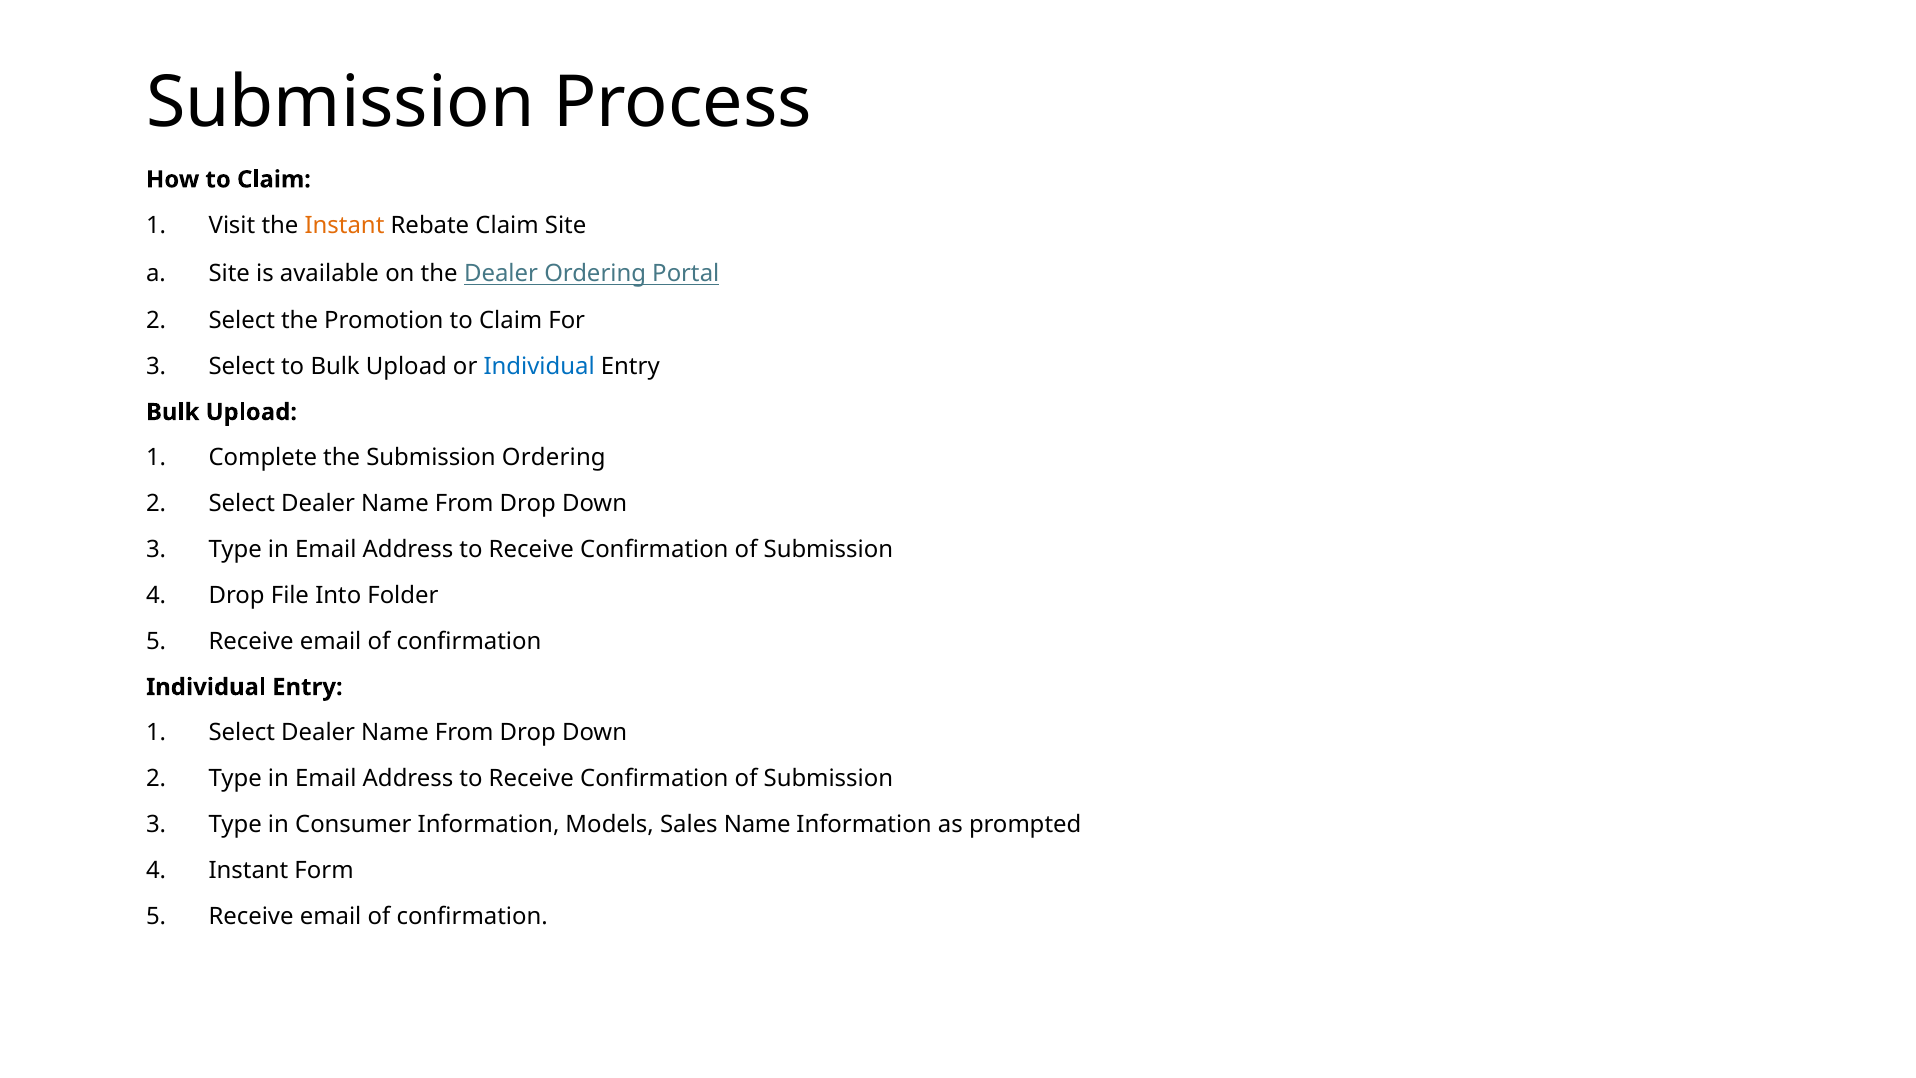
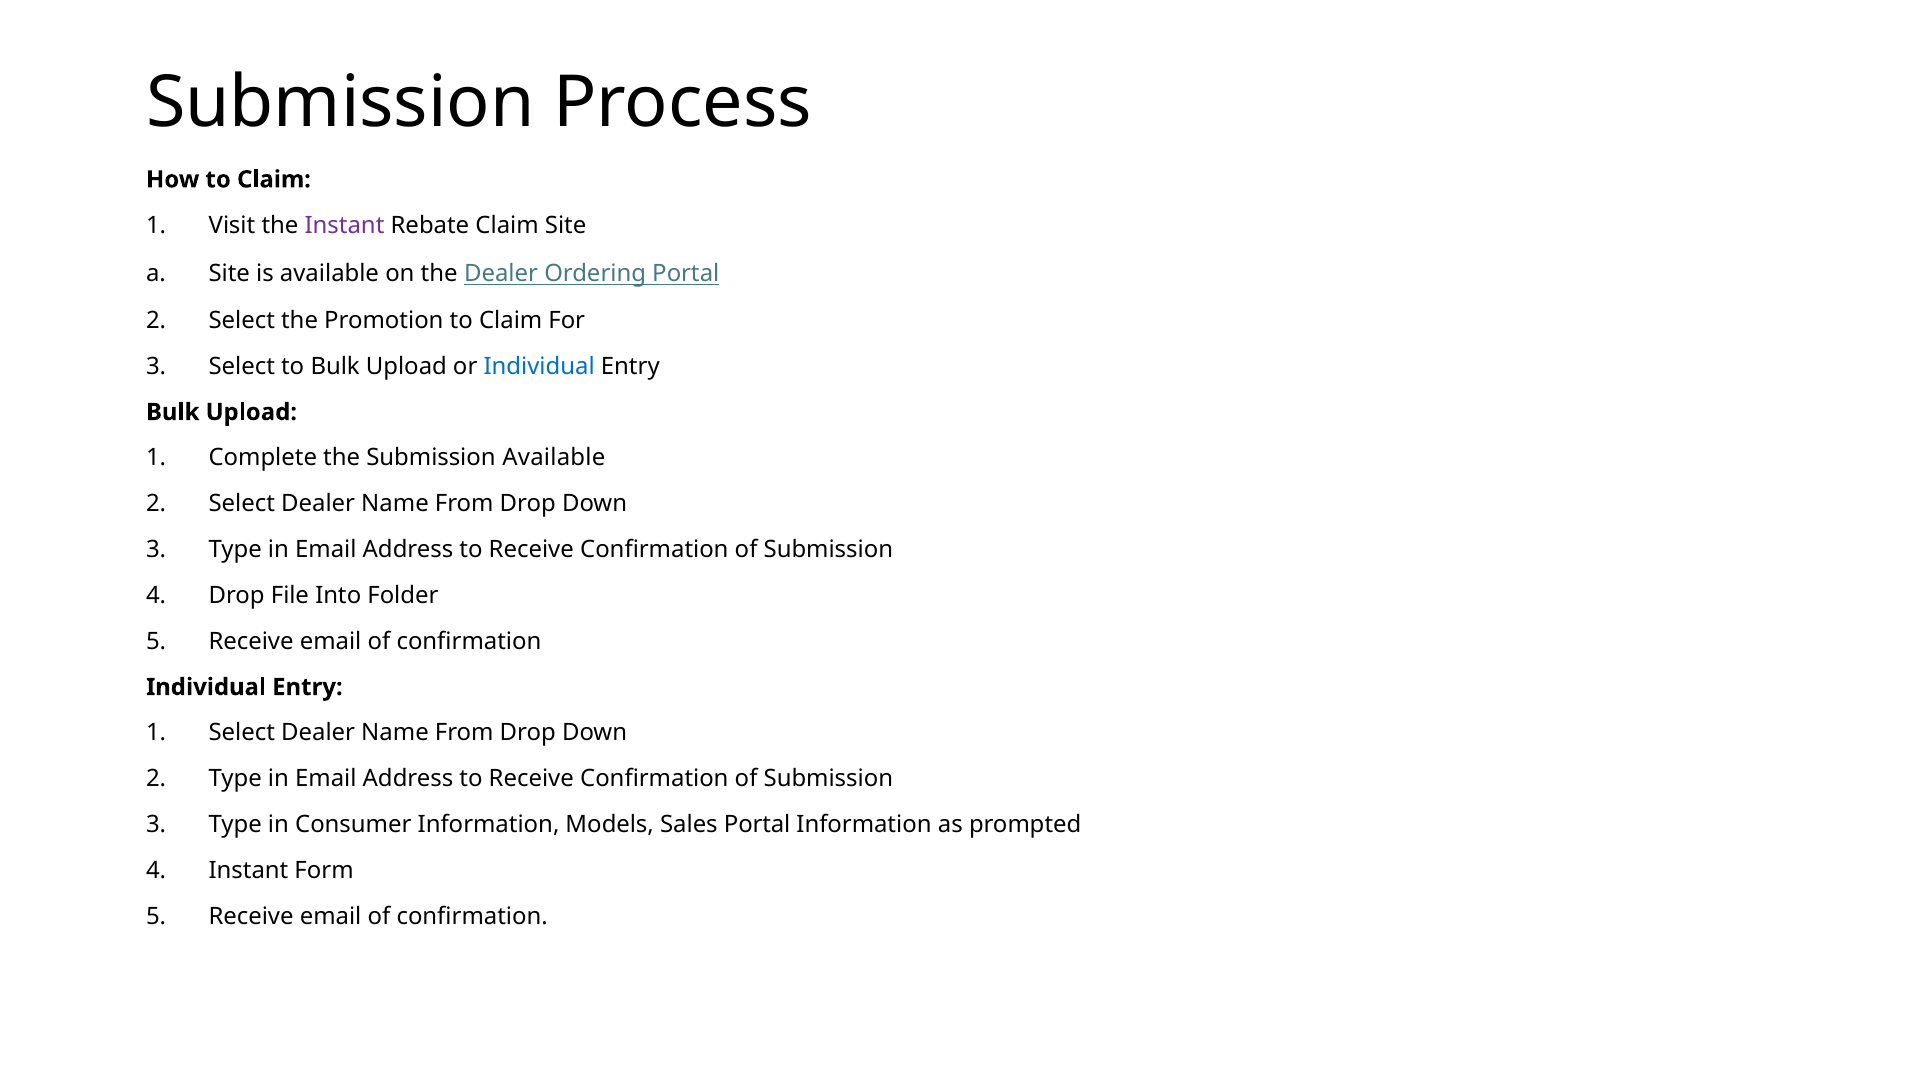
Instant at (344, 225) colour: orange -> purple
Submission Ordering: Ordering -> Available
Sales Name: Name -> Portal
